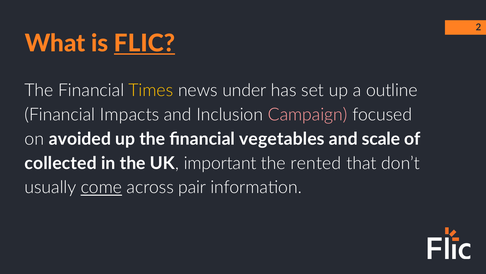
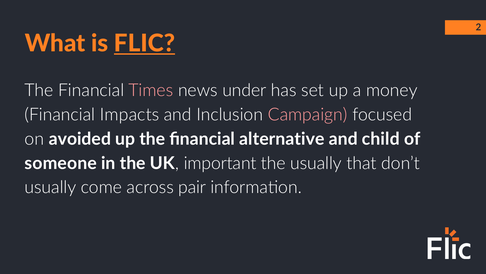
Times colour: yellow -> pink
outline: outline -> money
vegetables: vegetables -> alternative
scale: scale -> child
collected: collected -> someone
the rented: rented -> usually
come underline: present -> none
